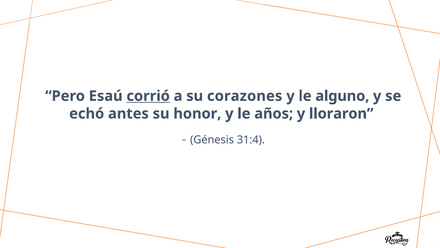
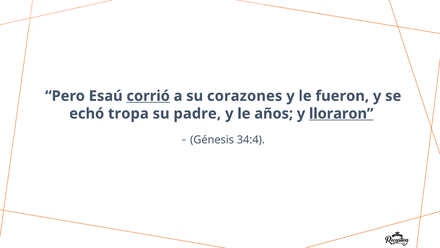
alguno: alguno -> fueron
antes: antes -> tropa
honor: honor -> padre
lloraron underline: none -> present
31:4: 31:4 -> 34:4
